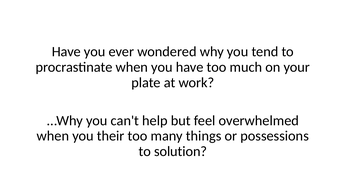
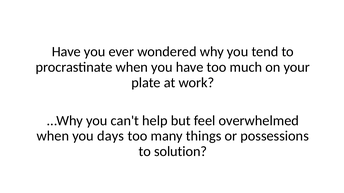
their: their -> days
